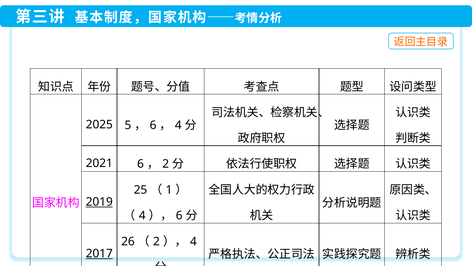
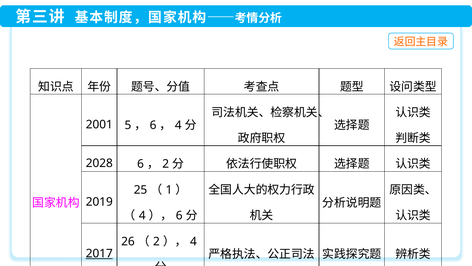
2025: 2025 -> 2001
2021: 2021 -> 2028
2019 underline: present -> none
